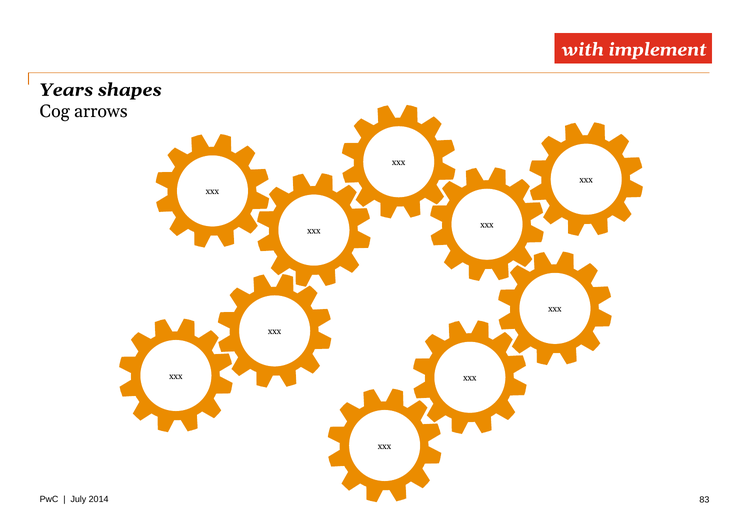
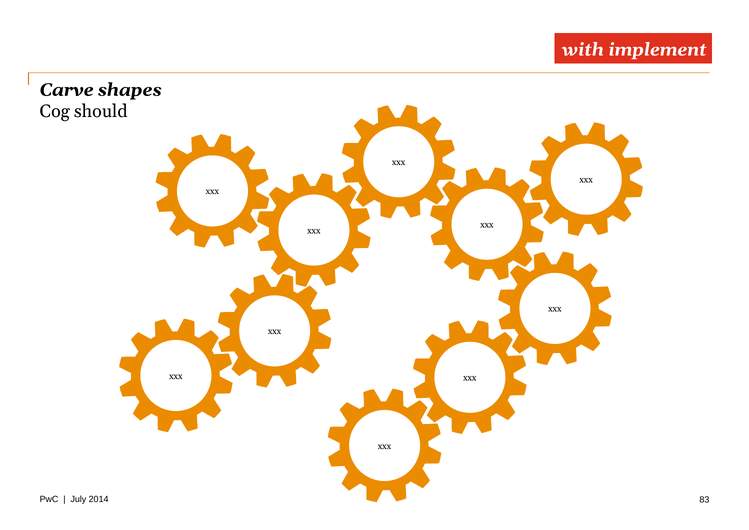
Years: Years -> Carve
arrows: arrows -> should
